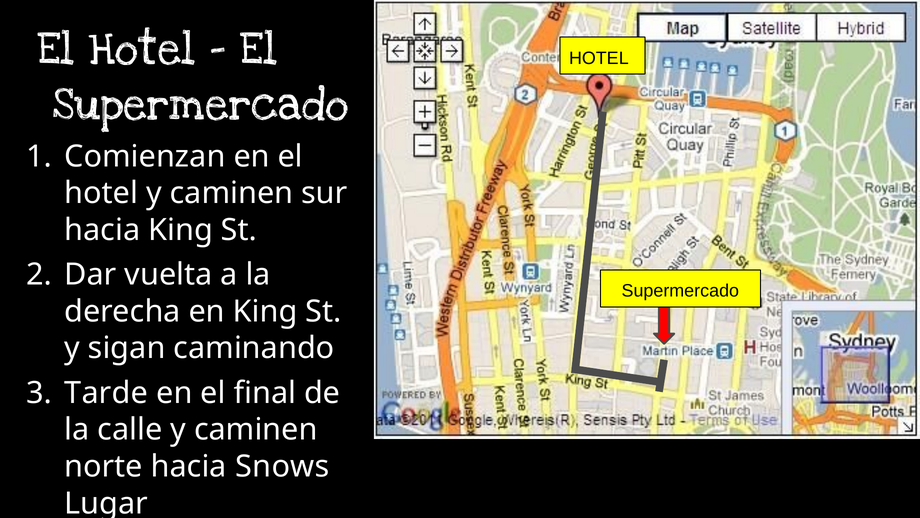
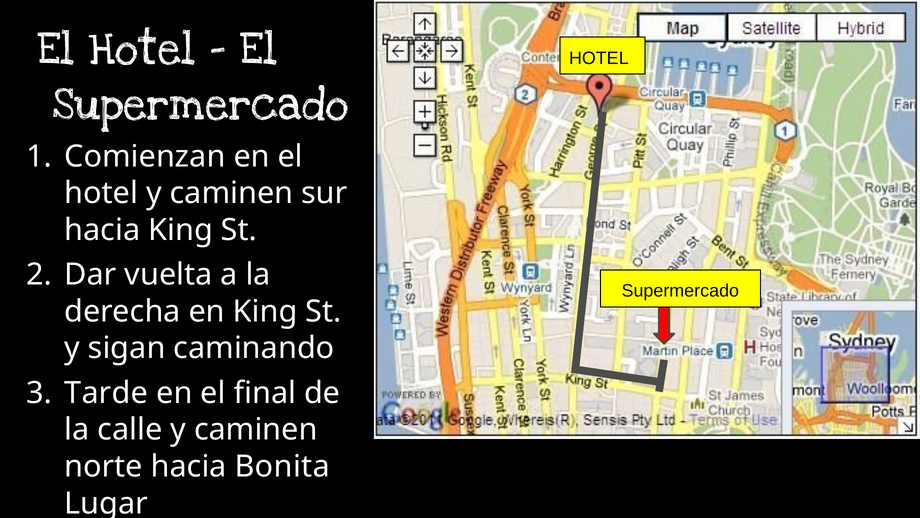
Snows: Snows -> Bonita
